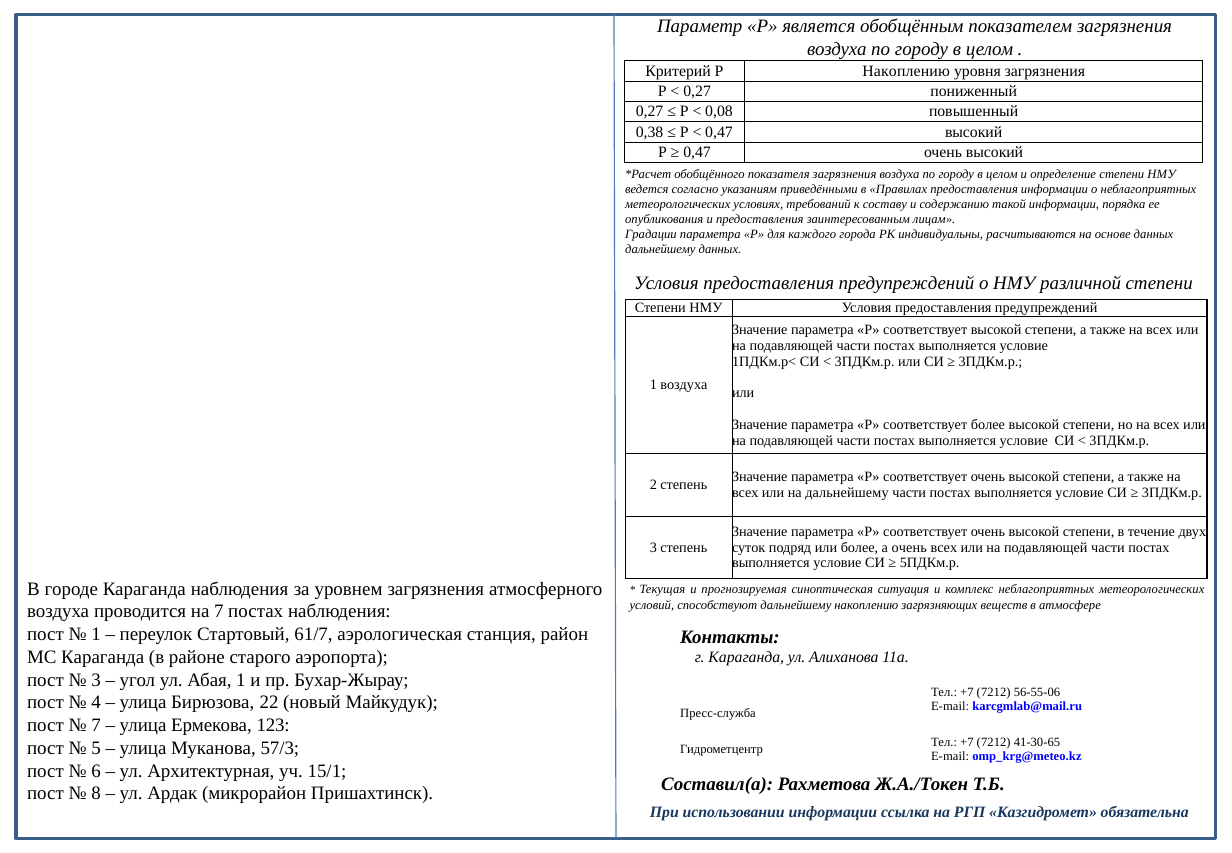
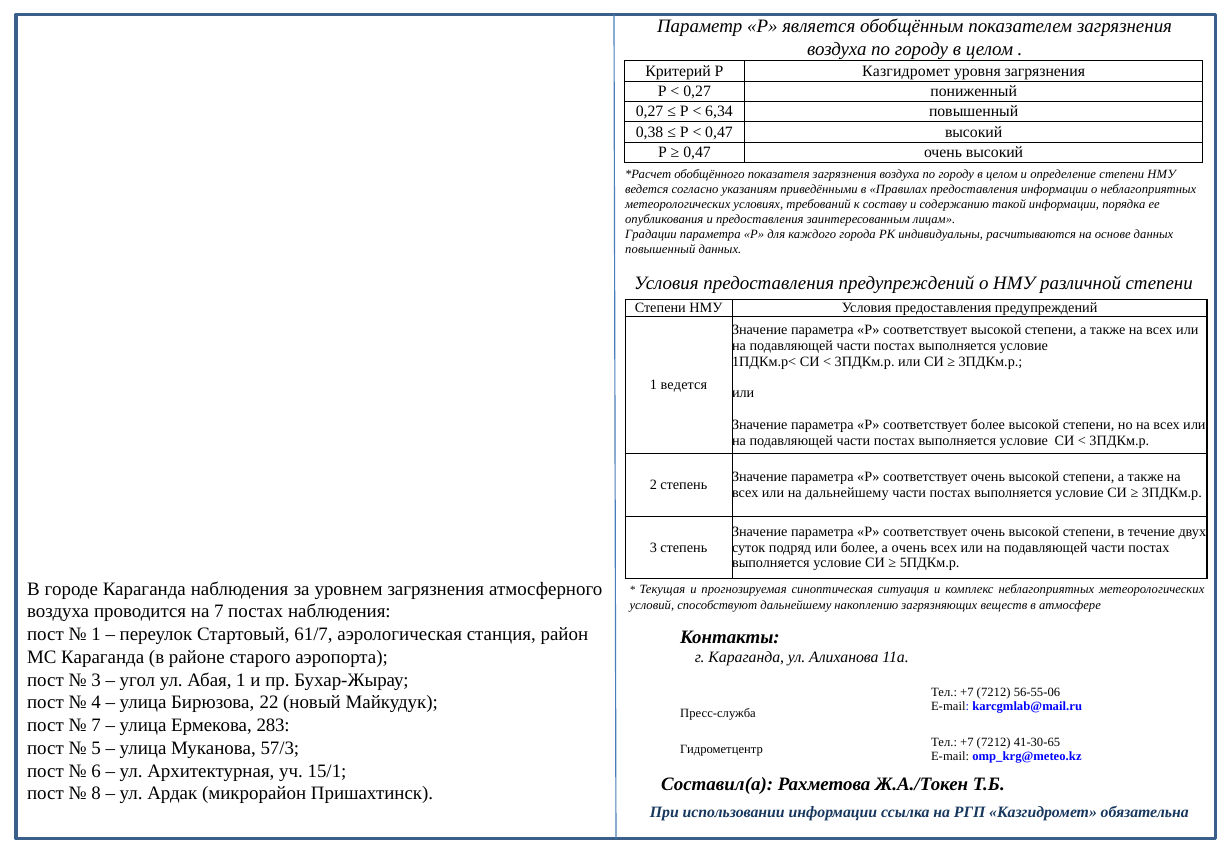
Р Накоплению: Накоплению -> Казгидромет
0,08: 0,08 -> 6,34
дальнейшему at (660, 250): дальнейшему -> повышенный
1 воздуха: воздуха -> ведется
123: 123 -> 283
